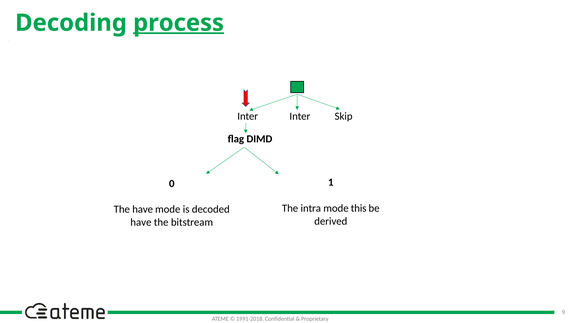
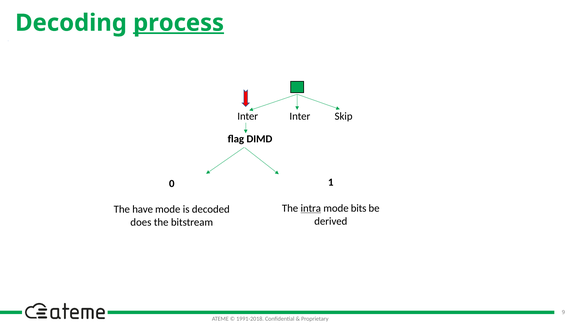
intra underline: none -> present
this: this -> bits
have at (141, 222): have -> does
